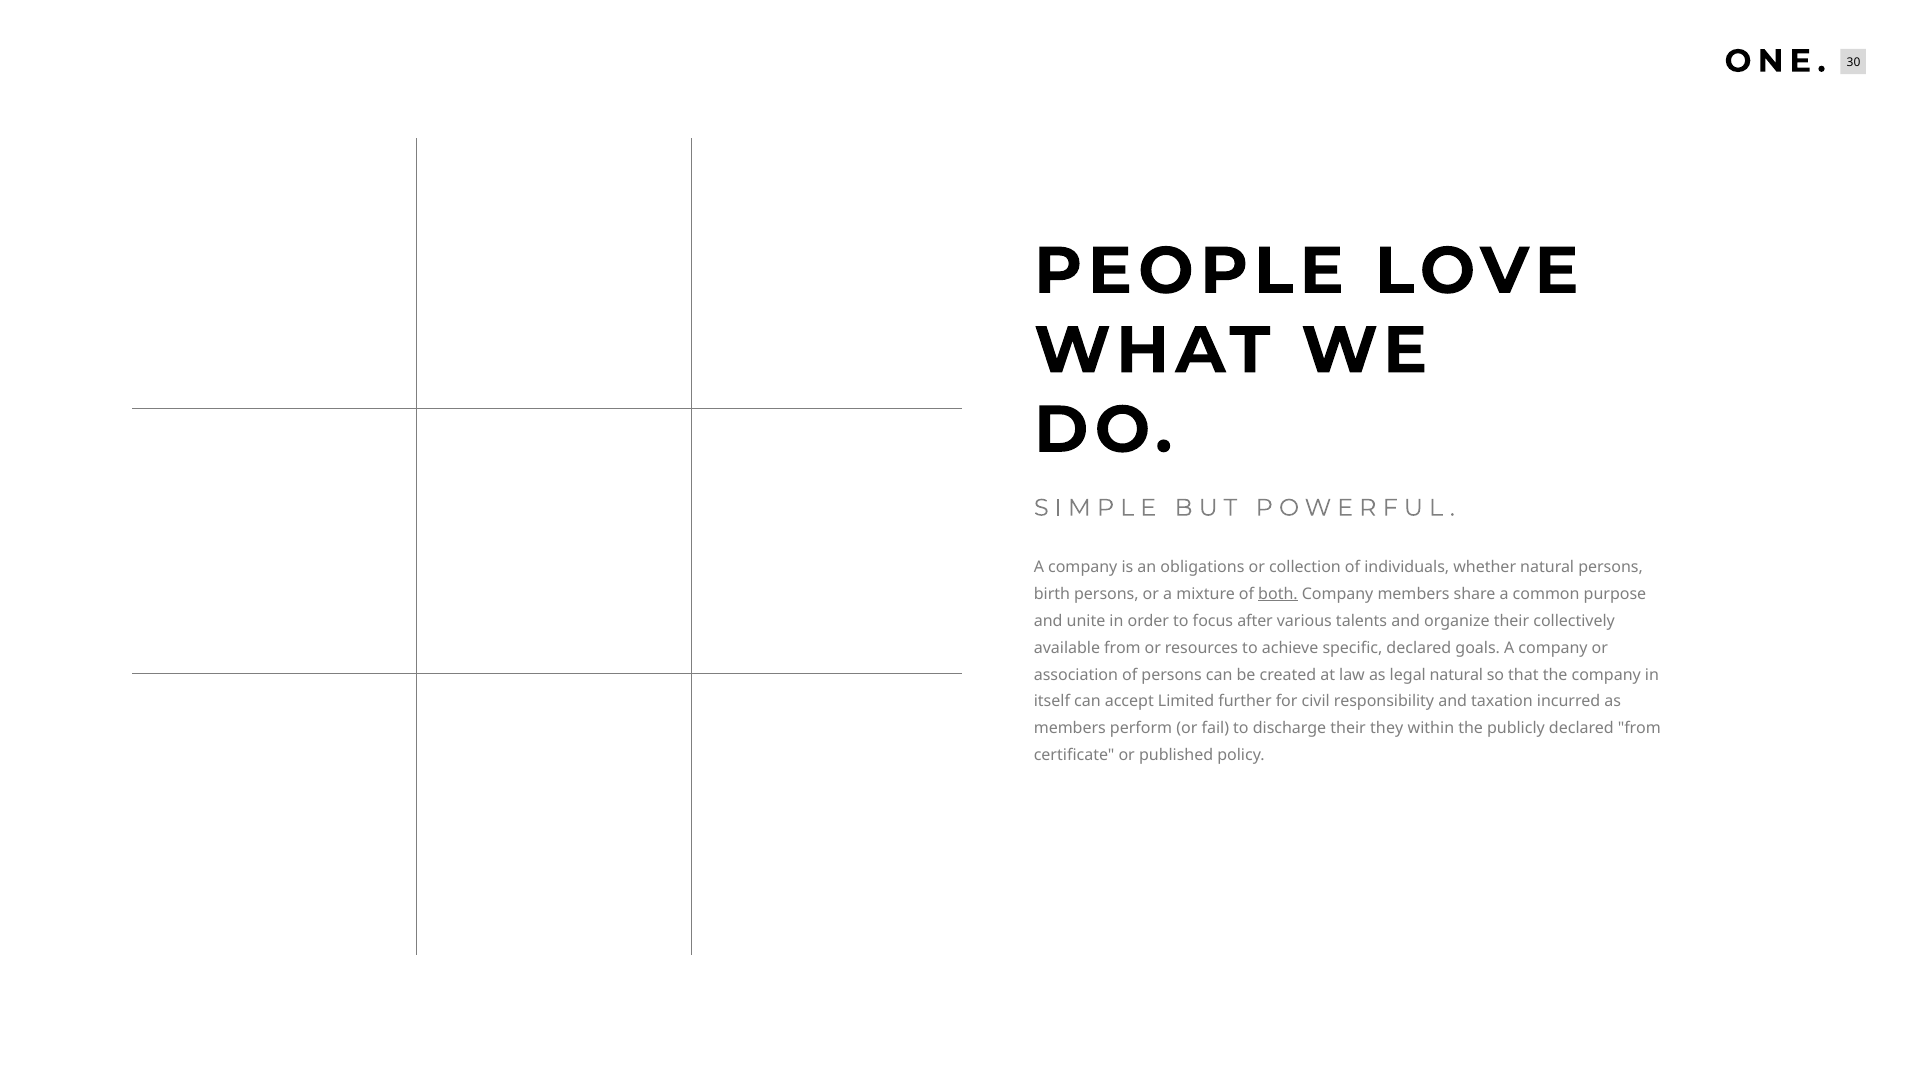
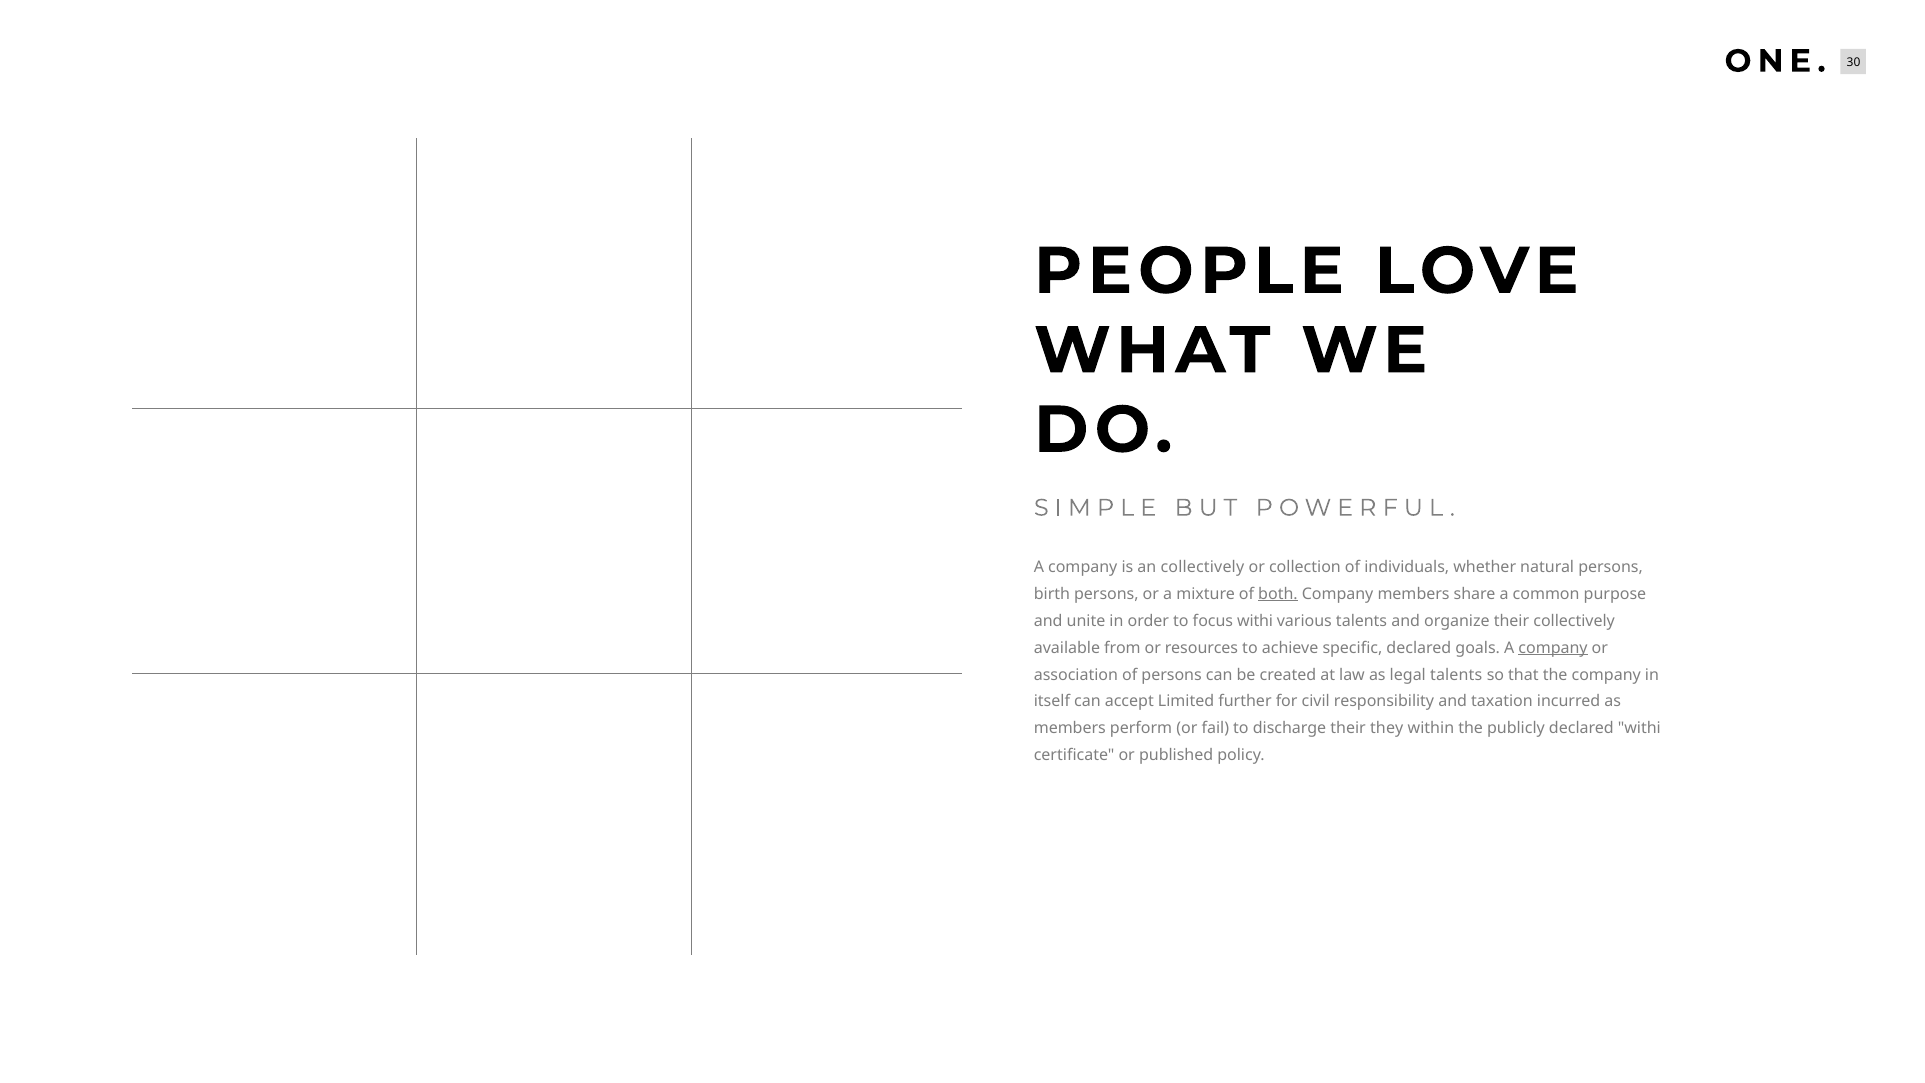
an obligations: obligations -> collectively
focus after: after -> withi
company at (1553, 648) underline: none -> present
legal natural: natural -> talents
declared from: from -> withi
